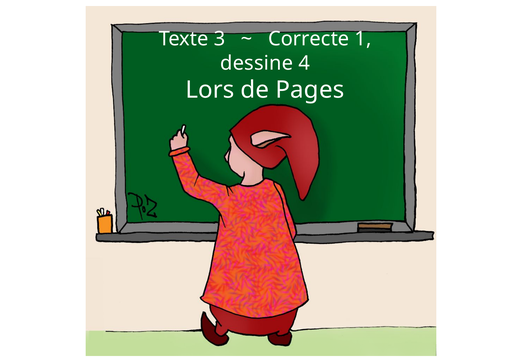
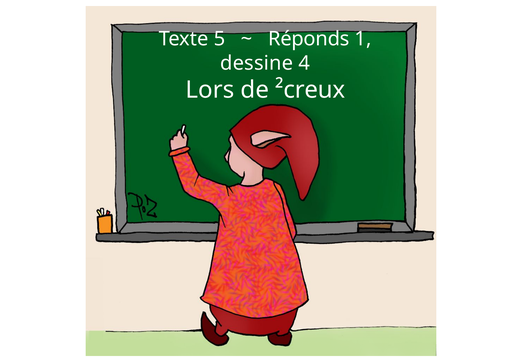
3: 3 -> 5
Correcte: Correcte -> Réponds
Pages: Pages -> ²creux
